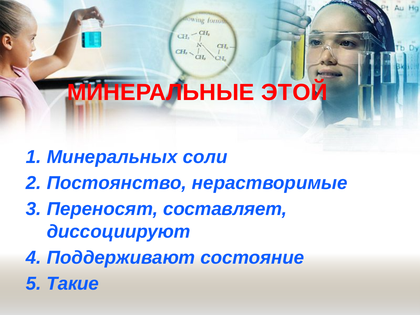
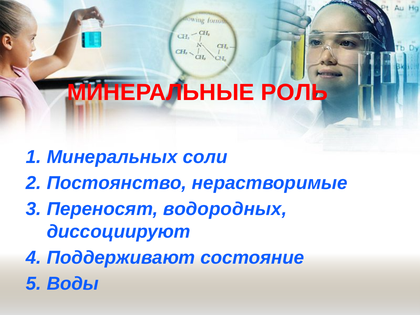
ЭТОЙ: ЭТОЙ -> РОЛЬ
составляет: составляет -> водородных
Такие: Такие -> Воды
